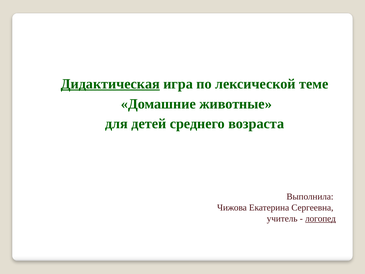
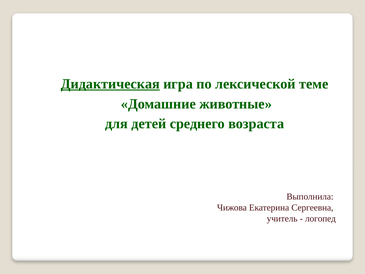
логопед underline: present -> none
